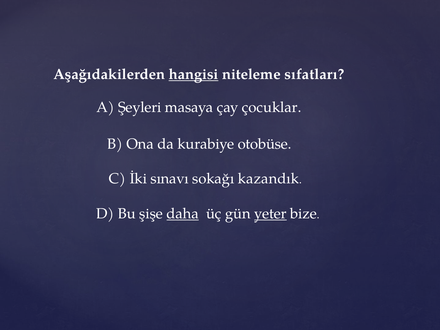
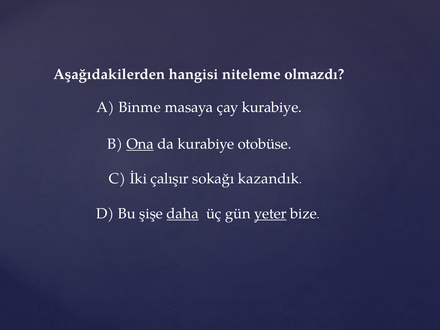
hangisi underline: present -> none
sıfatları: sıfatları -> olmazdı
Şeyleri: Şeyleri -> Binme
çay çocuklar: çocuklar -> kurabiye
Ona underline: none -> present
sınavı: sınavı -> çalışır
